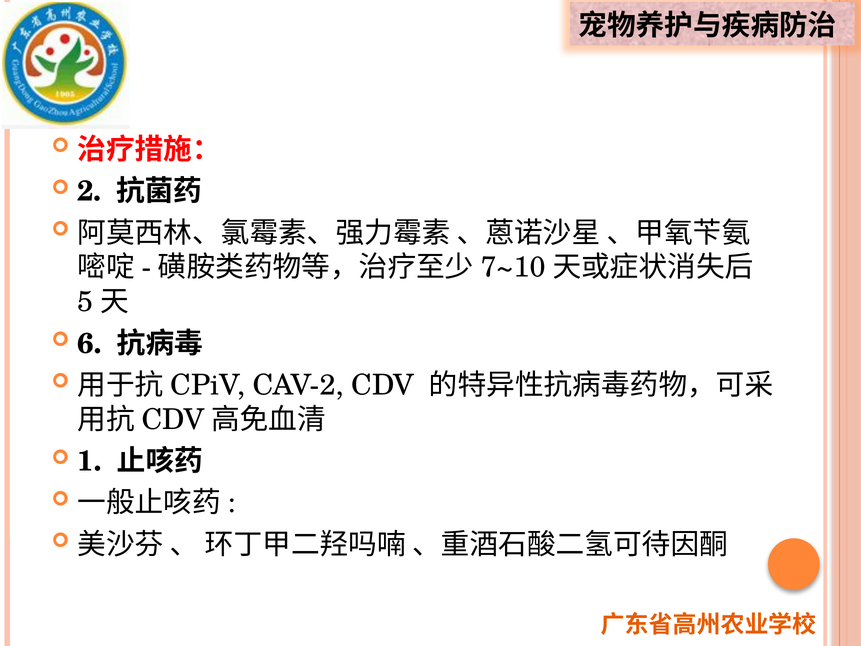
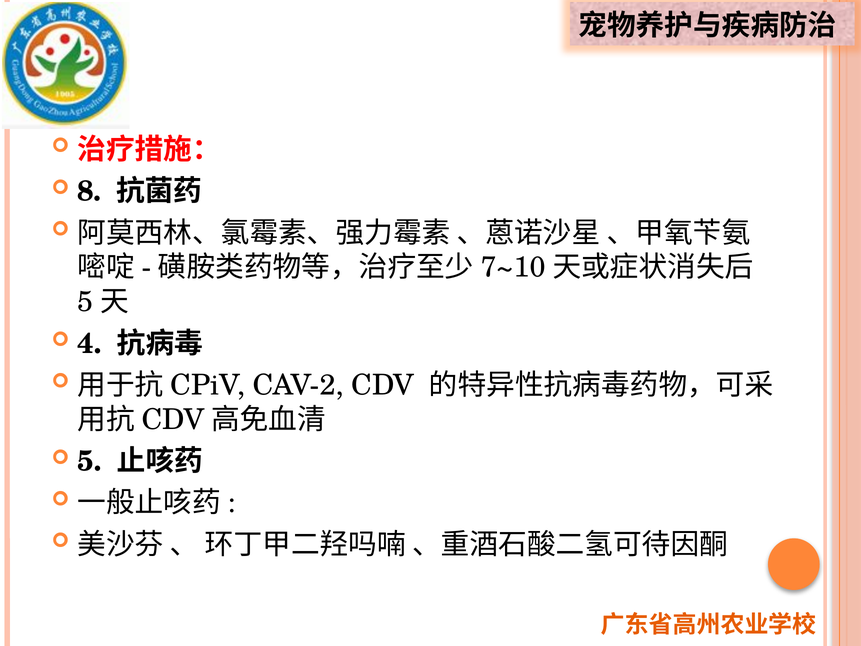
2: 2 -> 8
6: 6 -> 4
1: 1 -> 5
